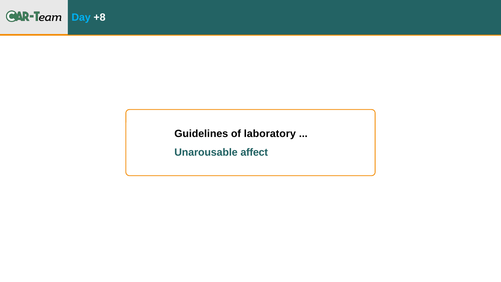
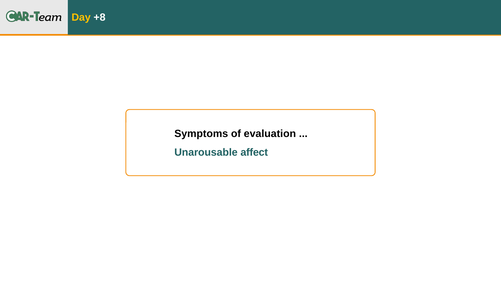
Day colour: light blue -> yellow
Guidelines: Guidelines -> Symptoms
laboratory: laboratory -> evaluation
